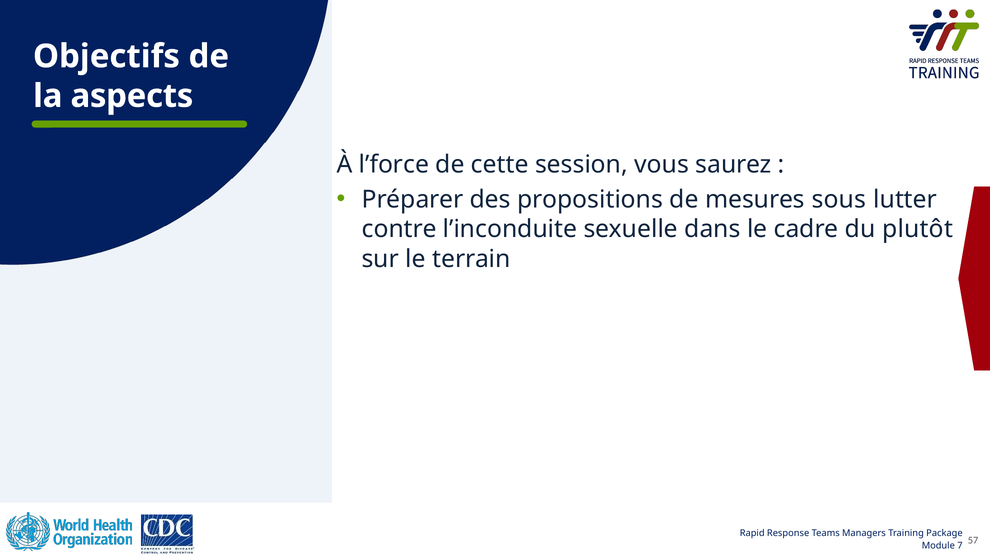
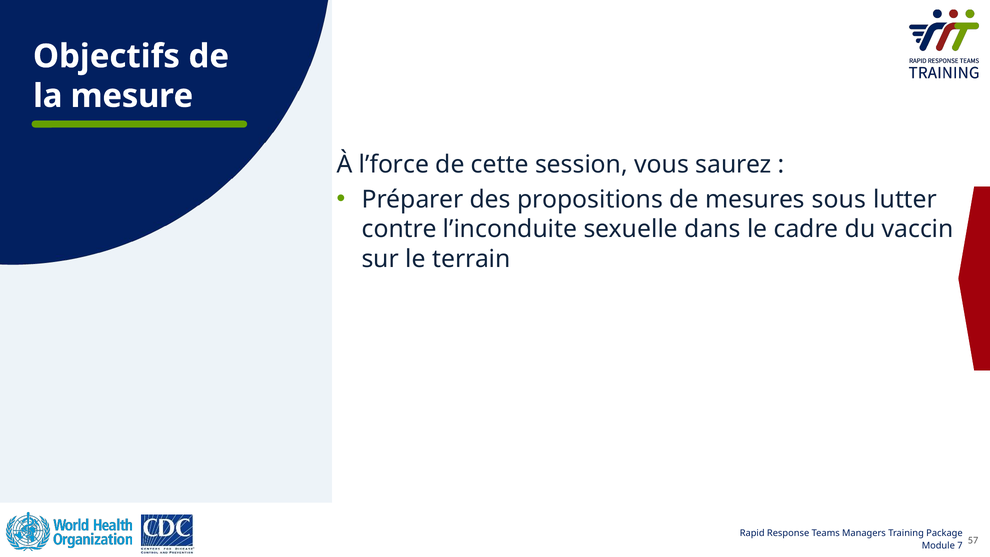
aspects: aspects -> mesure
plutôt: plutôt -> vaccin
